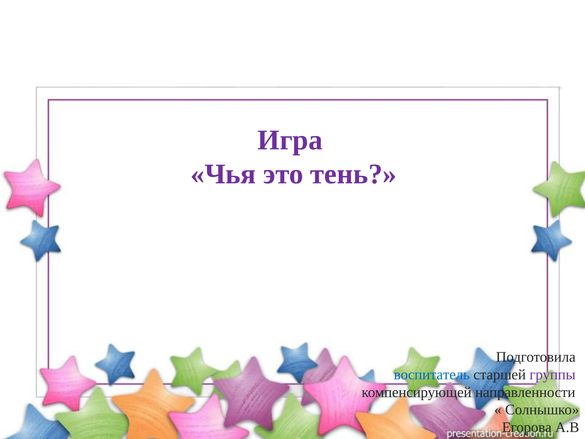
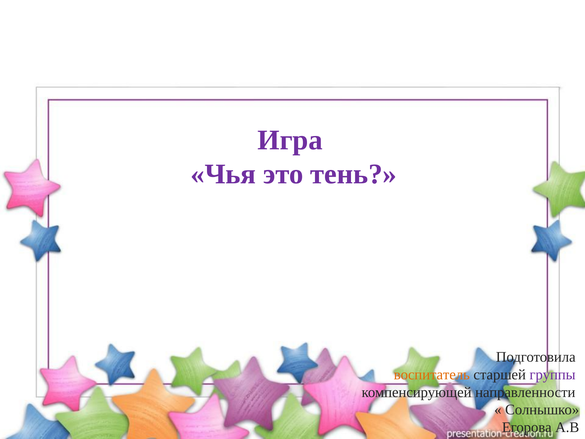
воспитатель colour: blue -> orange
